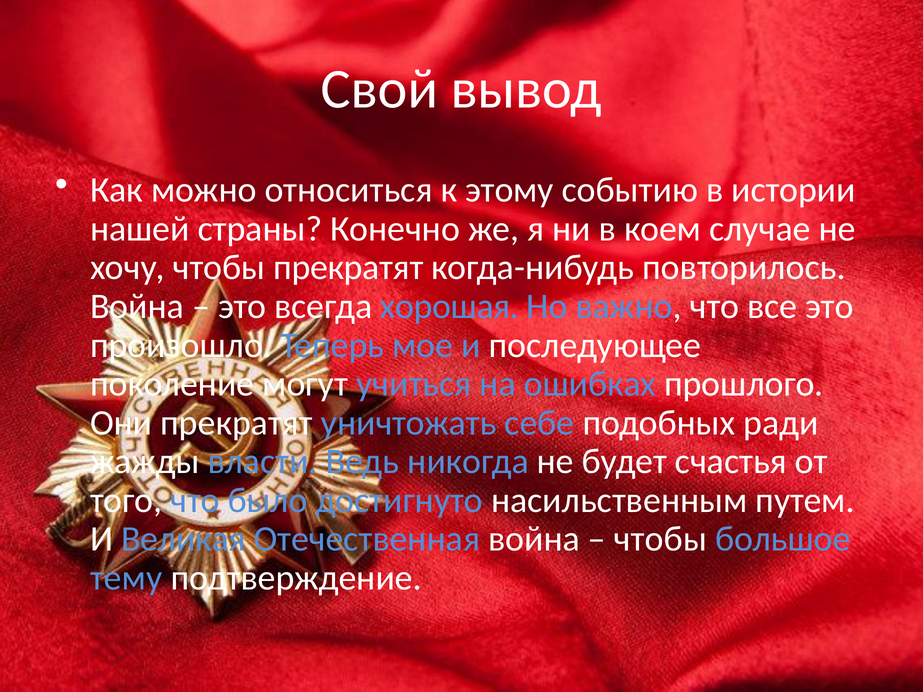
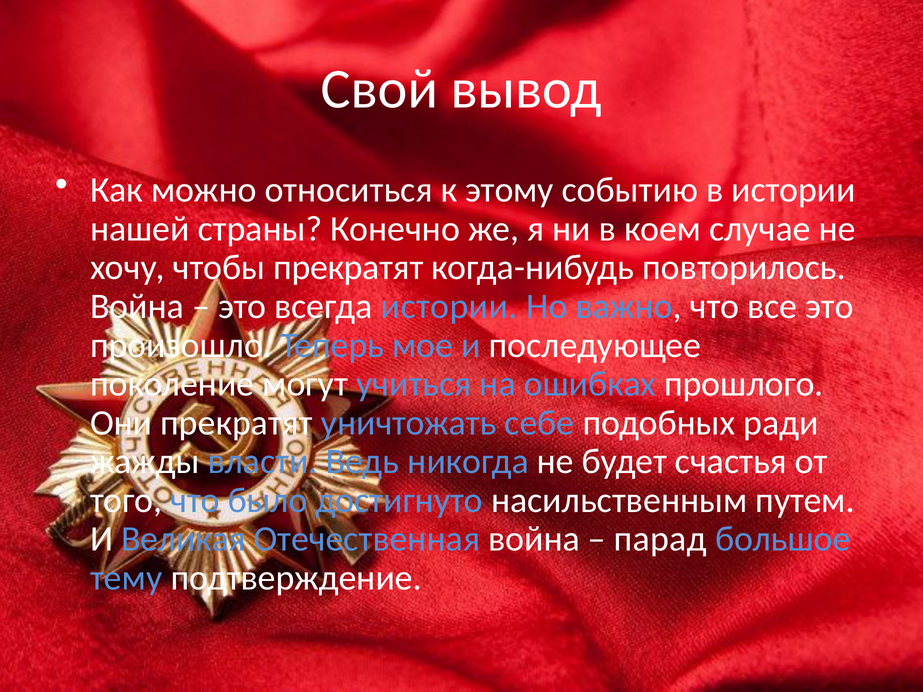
всегда хорошая: хорошая -> истории
чтобы at (660, 539): чтобы -> парад
